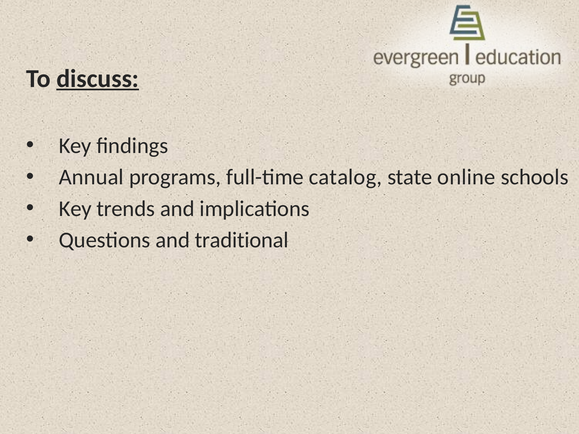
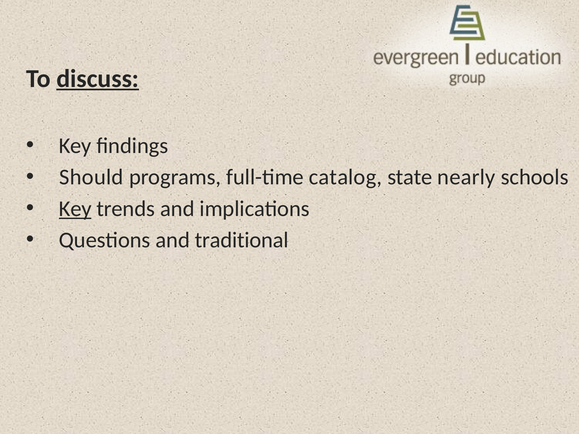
Annual: Annual -> Should
online: online -> nearly
Key at (75, 209) underline: none -> present
